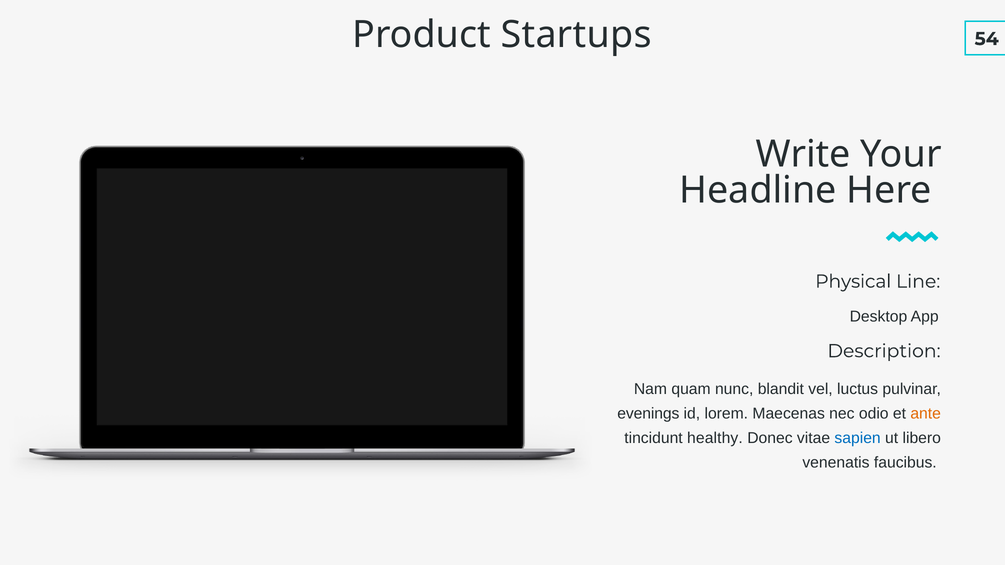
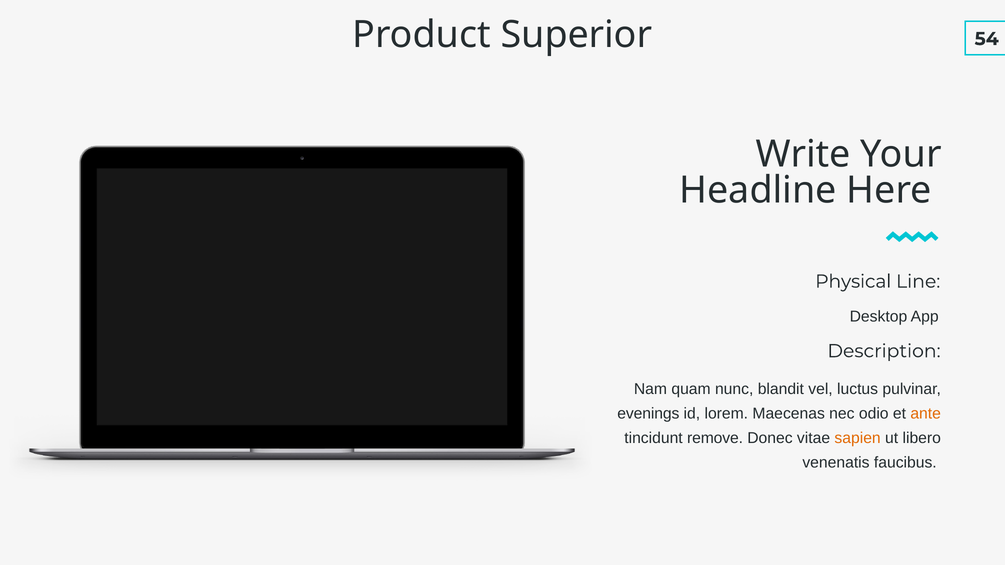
Startups: Startups -> Superior
healthy: healthy -> remove
sapien colour: blue -> orange
